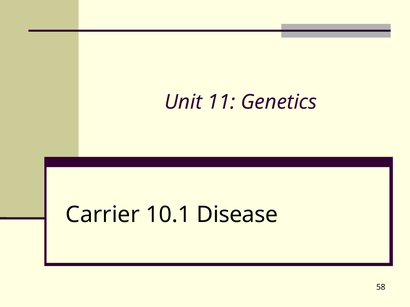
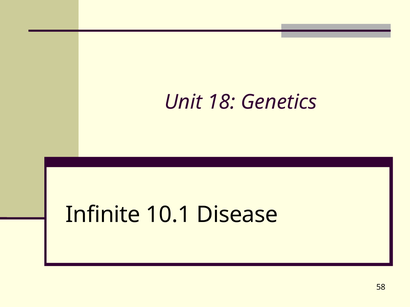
11: 11 -> 18
Carrier: Carrier -> Infinite
